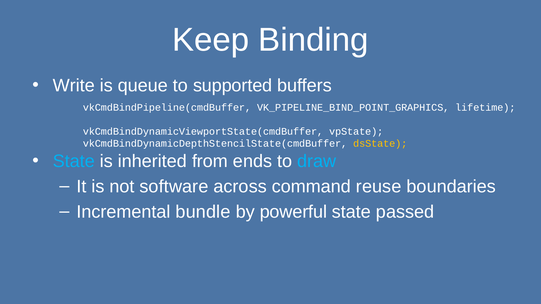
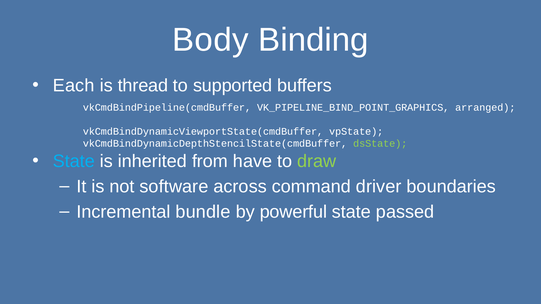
Keep: Keep -> Body
Write: Write -> Each
queue: queue -> thread
lifetime: lifetime -> arranged
dsState colour: yellow -> light green
ends: ends -> have
draw colour: light blue -> light green
reuse: reuse -> driver
